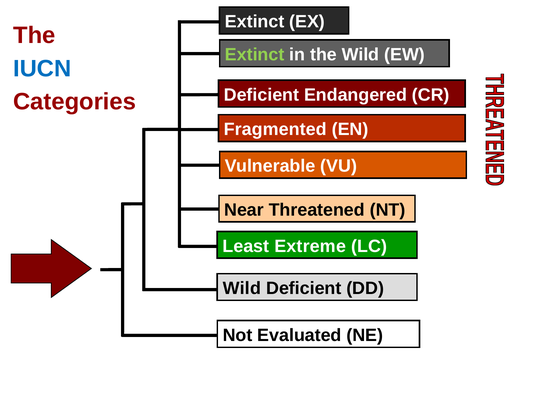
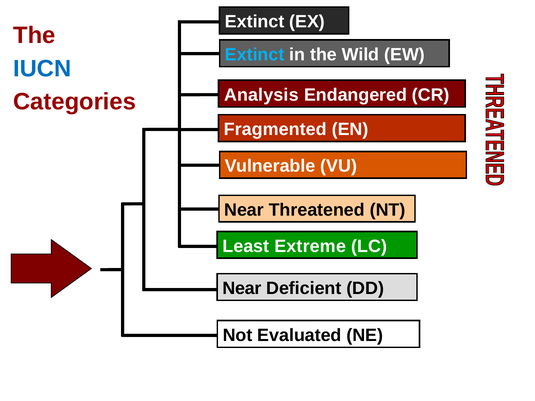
Extinct at (255, 55) colour: light green -> light blue
Deficient at (261, 95): Deficient -> Analysis
Wild at (242, 288): Wild -> Near
